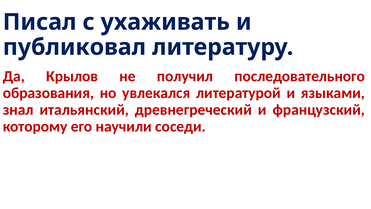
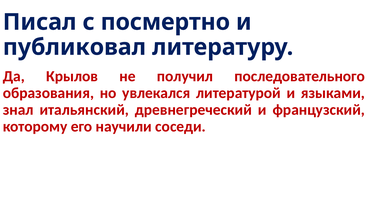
ухаживать: ухаживать -> посмертно
